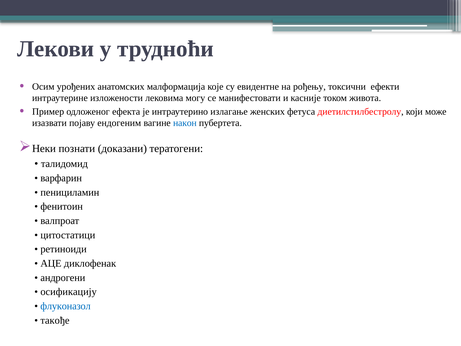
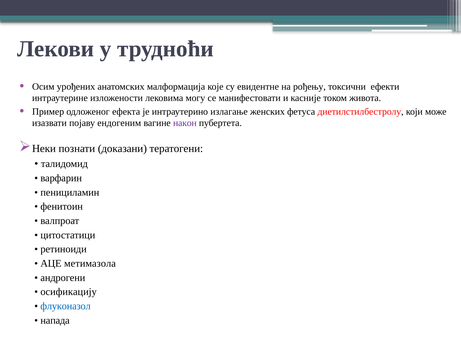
након colour: blue -> purple
диклофенак: диклофенак -> метимазола
такође: такође -> напада
